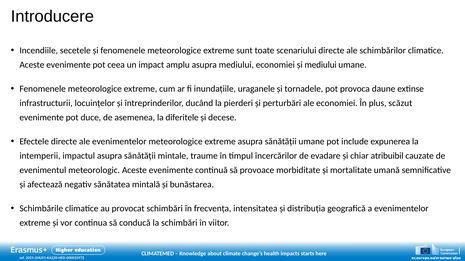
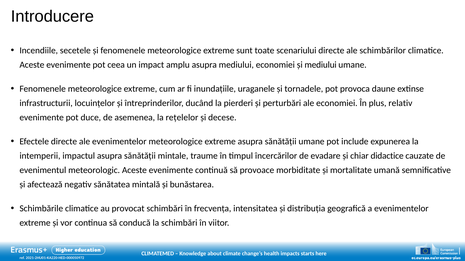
scăzut: scăzut -> relativ
diferitele: diferitele -> rețelelor
atribuibil: atribuibil -> didactice
